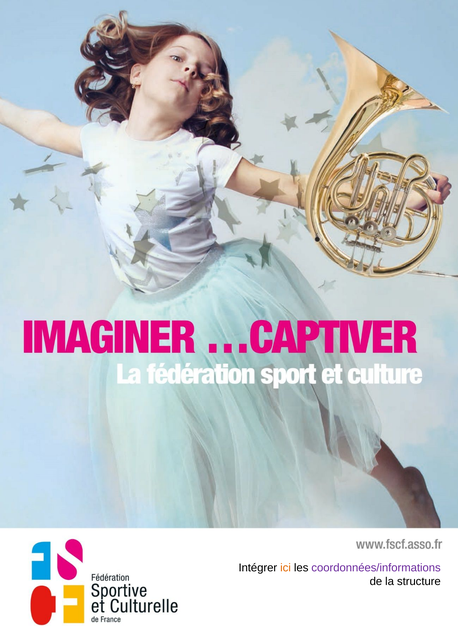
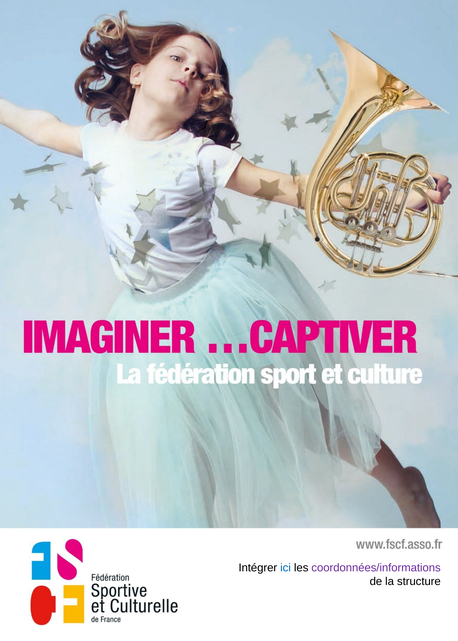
ici colour: orange -> blue
